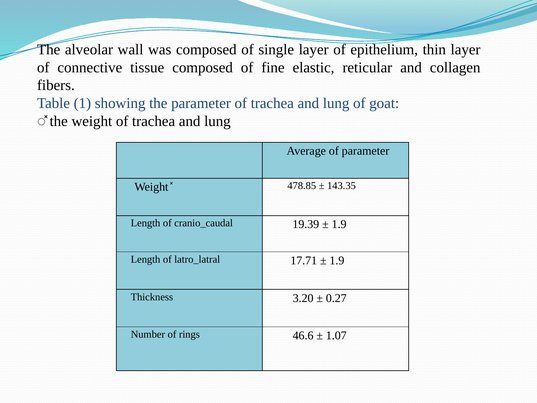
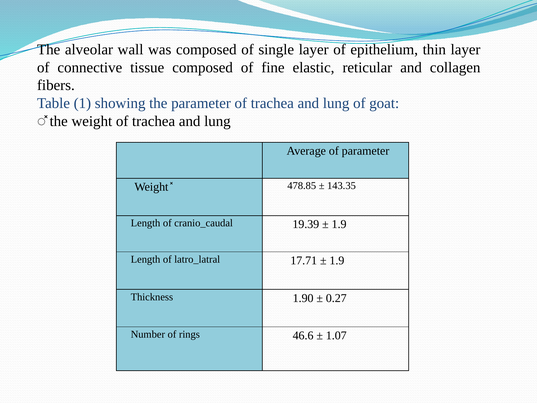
3.20: 3.20 -> 1.90
